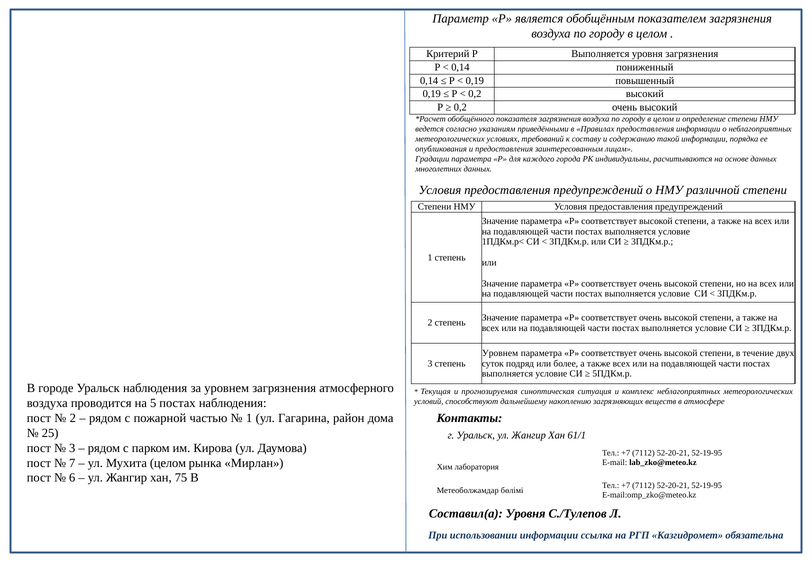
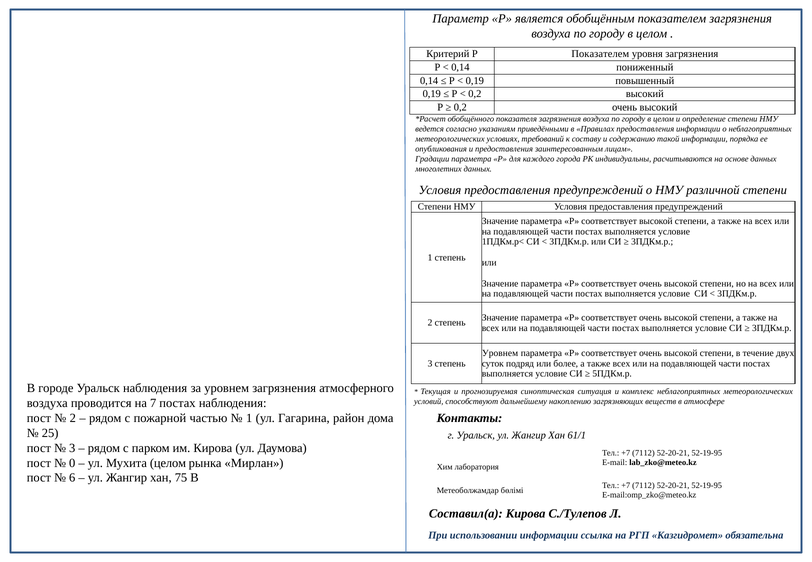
Р Выполняется: Выполняется -> Показателем
5: 5 -> 7
7: 7 -> 0
Составил(а Уровня: Уровня -> Кирова
